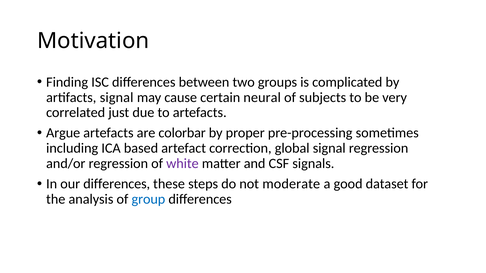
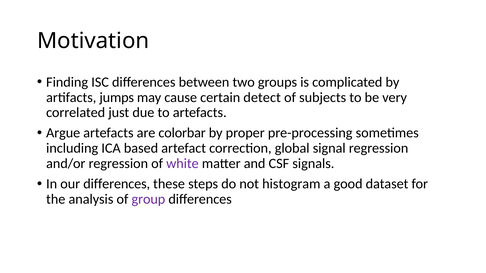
artifacts signal: signal -> jumps
neural: neural -> detect
moderate: moderate -> histogram
group colour: blue -> purple
